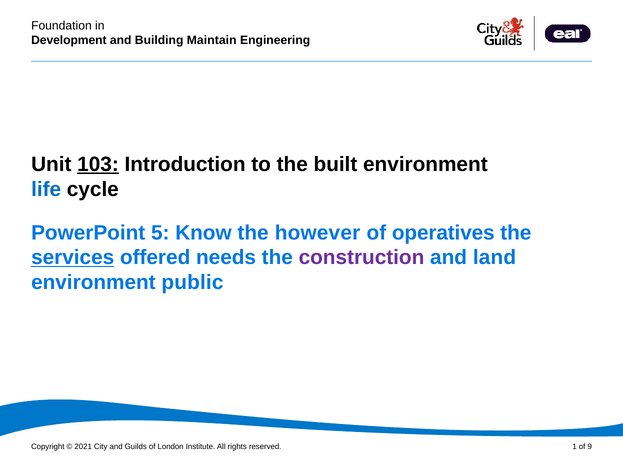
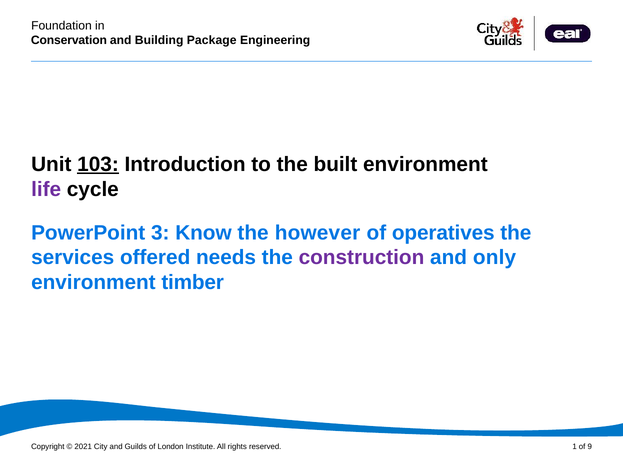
Development: Development -> Conservation
Maintain: Maintain -> Package
life colour: blue -> purple
5: 5 -> 3
services underline: present -> none
land: land -> only
public: public -> timber
